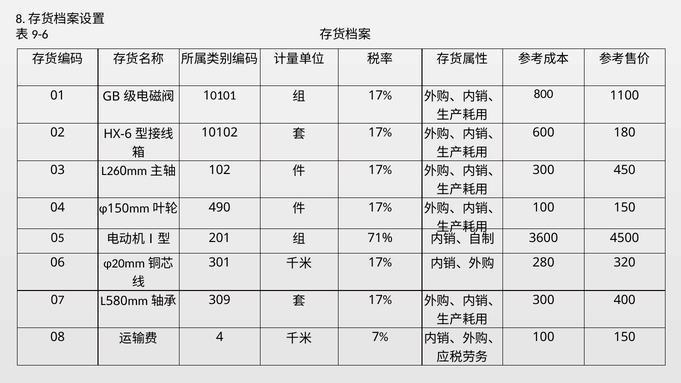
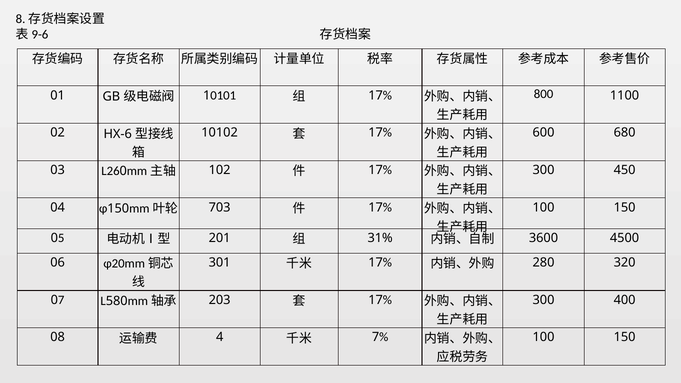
180: 180 -> 680
490: 490 -> 703
71%: 71% -> 31%
309: 309 -> 203
